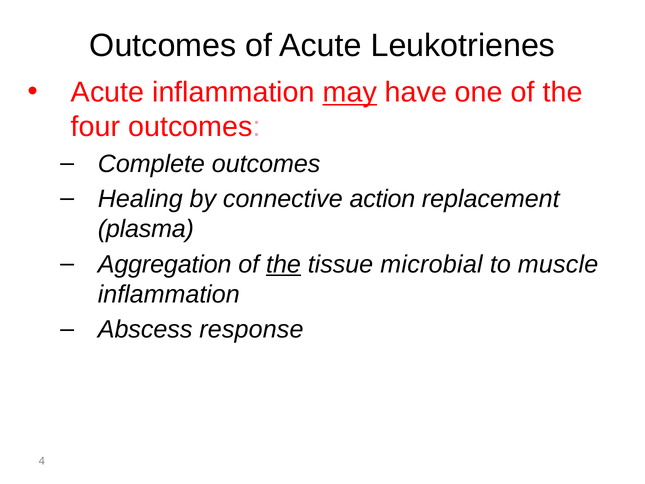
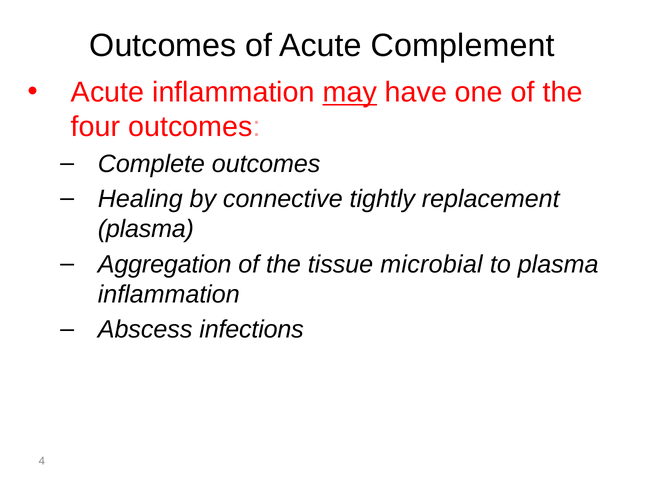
Leukotrienes: Leukotrienes -> Complement
action: action -> tightly
the at (284, 264) underline: present -> none
to muscle: muscle -> plasma
response: response -> infections
